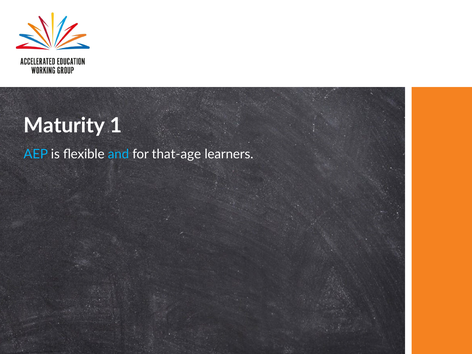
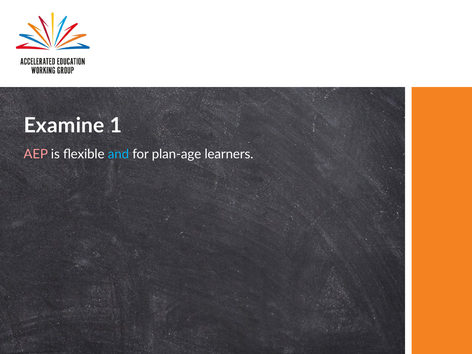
Maturity: Maturity -> Examine
AEP colour: light blue -> pink
that-age: that-age -> plan-age
